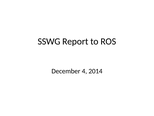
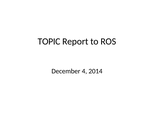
SSWG: SSWG -> TOPIC
